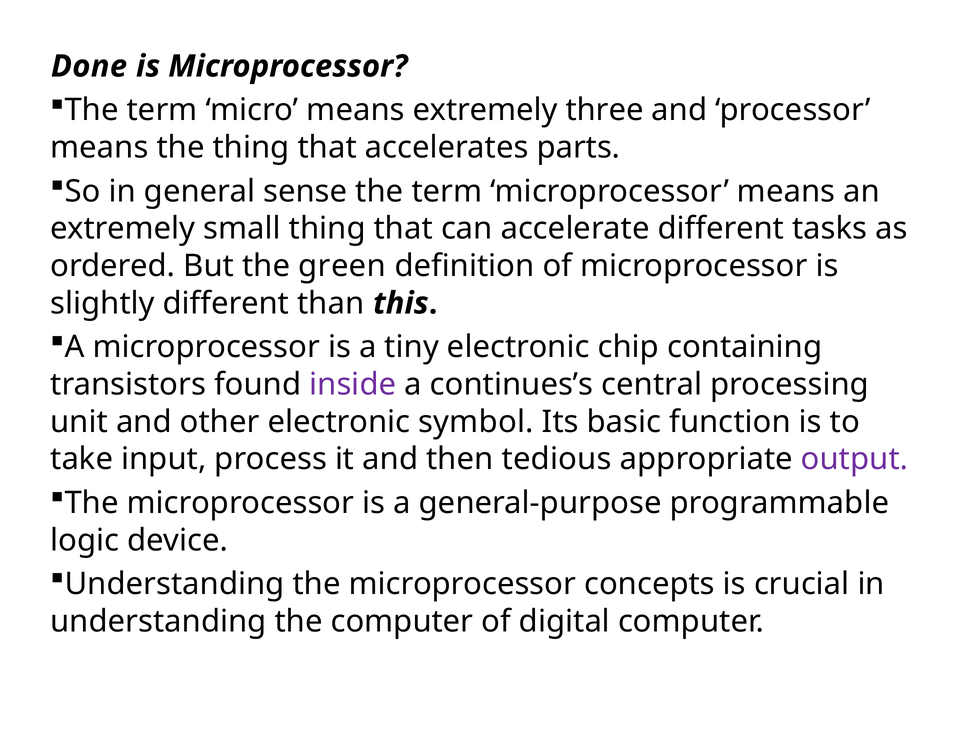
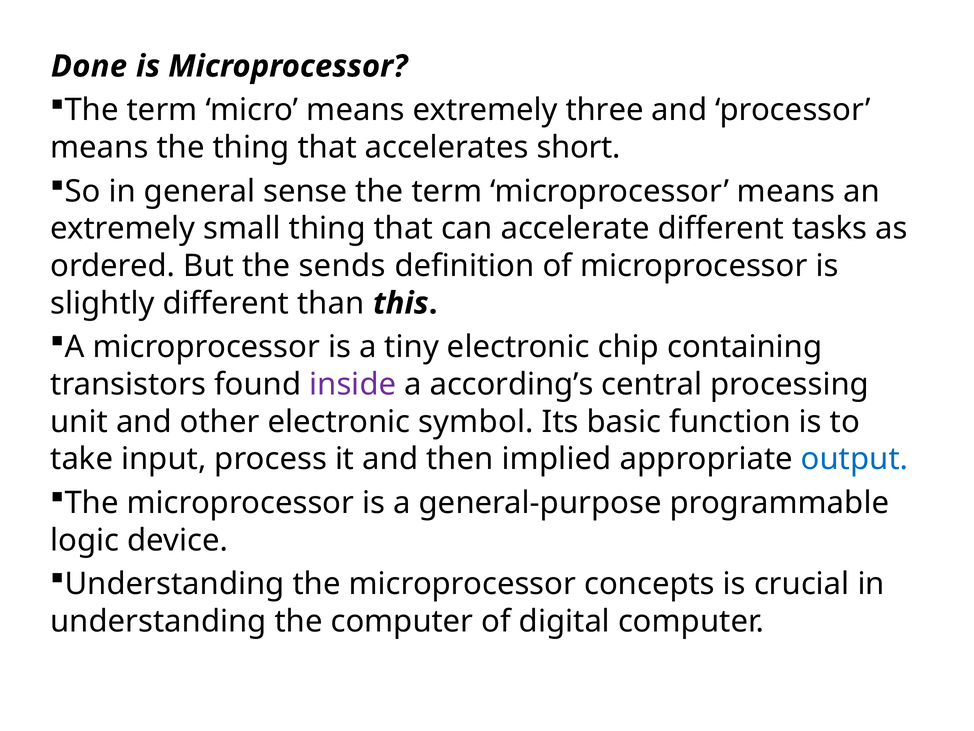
parts: parts -> short
green: green -> sends
continues’s: continues’s -> according’s
tedious: tedious -> implied
output colour: purple -> blue
